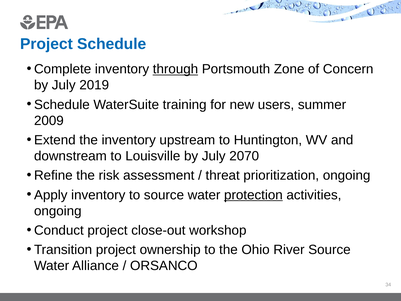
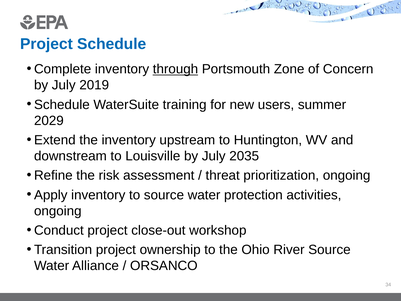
2009: 2009 -> 2029
2070: 2070 -> 2035
protection underline: present -> none
